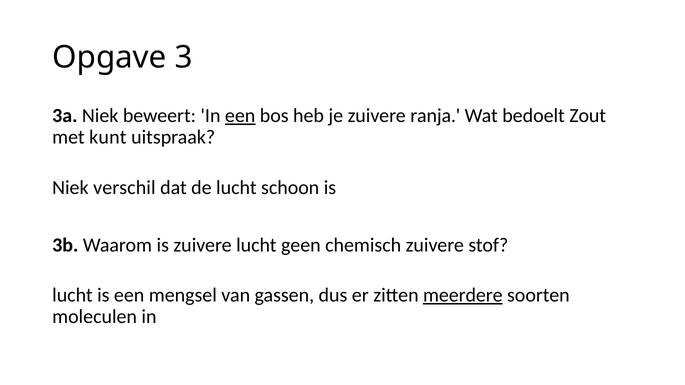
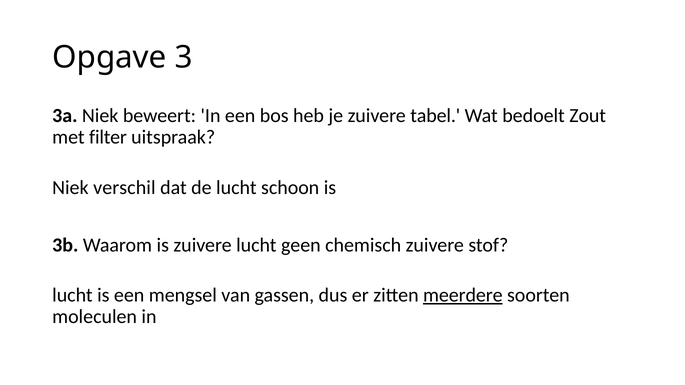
een at (240, 116) underline: present -> none
ranja: ranja -> tabel
kunt: kunt -> filter
